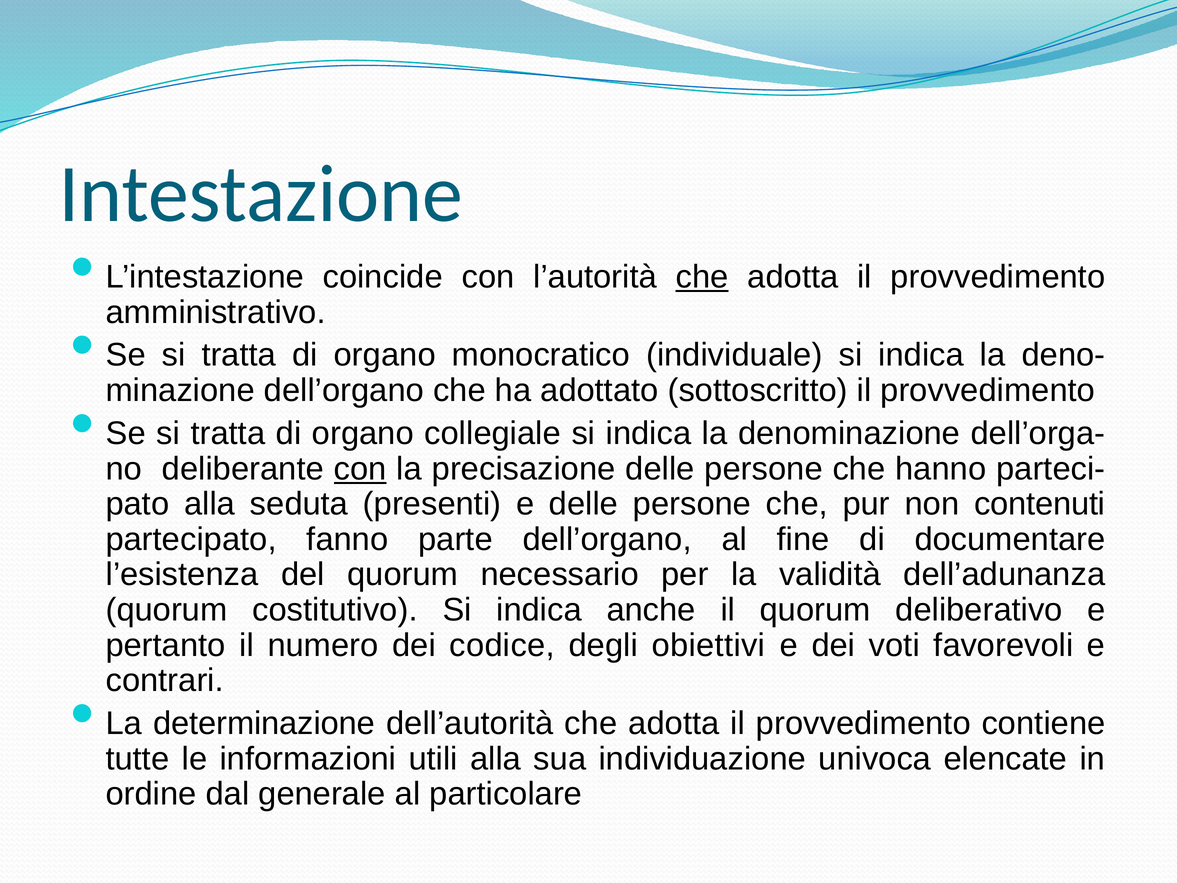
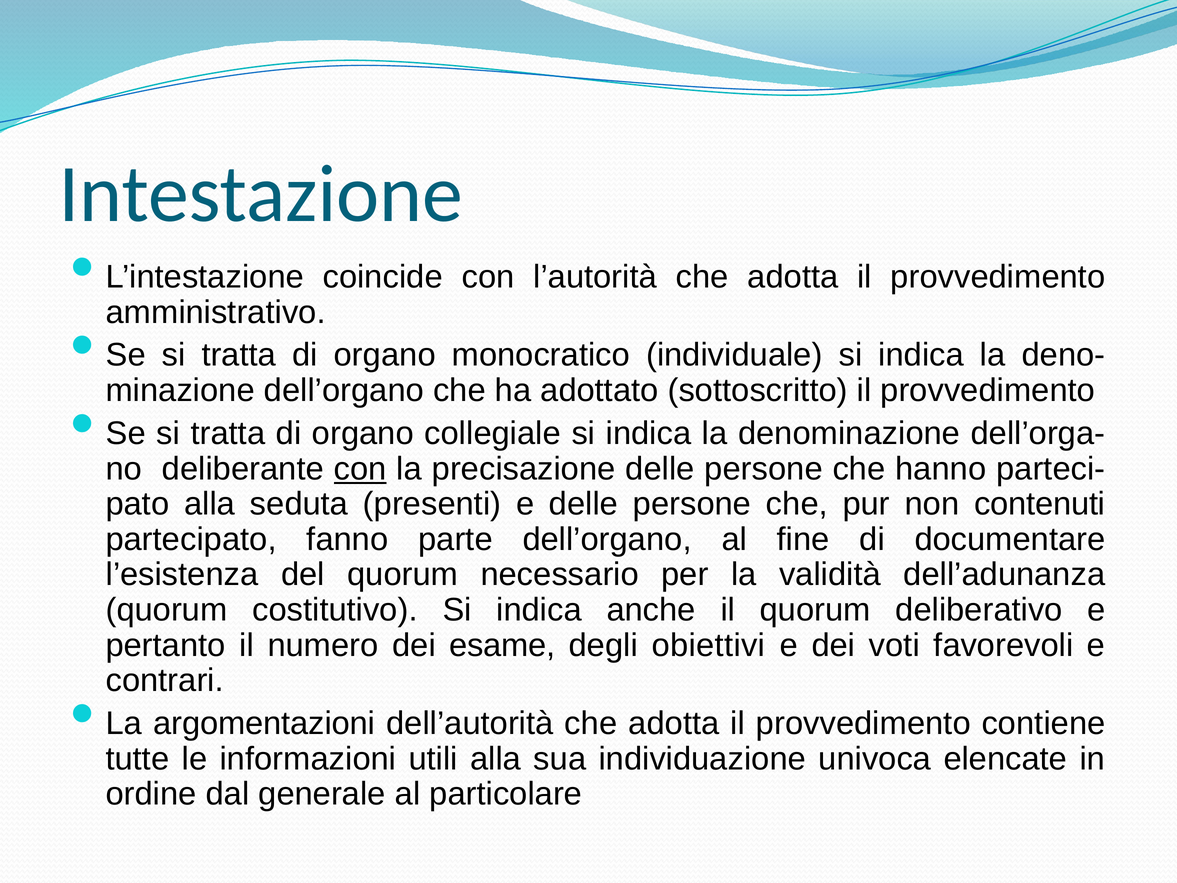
che at (702, 277) underline: present -> none
codice: codice -> esame
determinazione: determinazione -> argomentazioni
